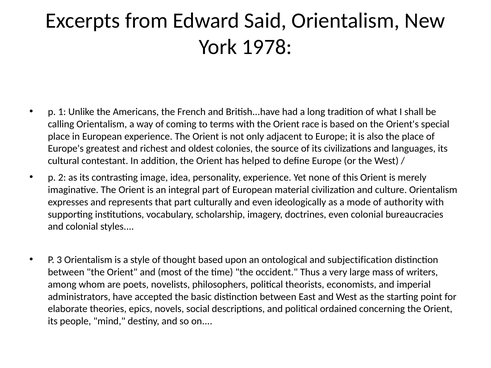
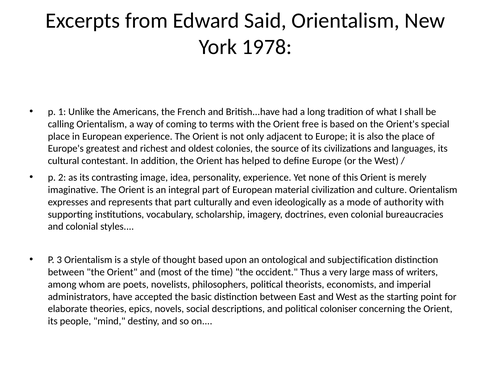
race: race -> free
ordained: ordained -> coloniser
